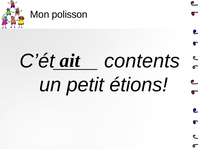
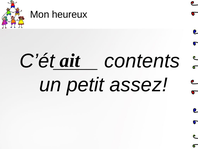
polisson: polisson -> heureux
étions: étions -> assez
